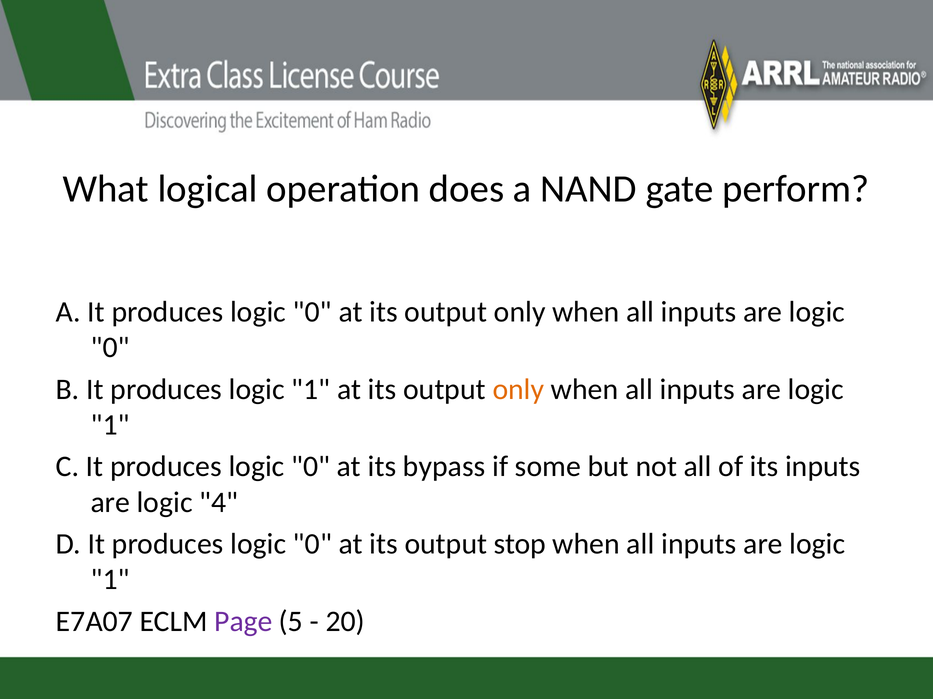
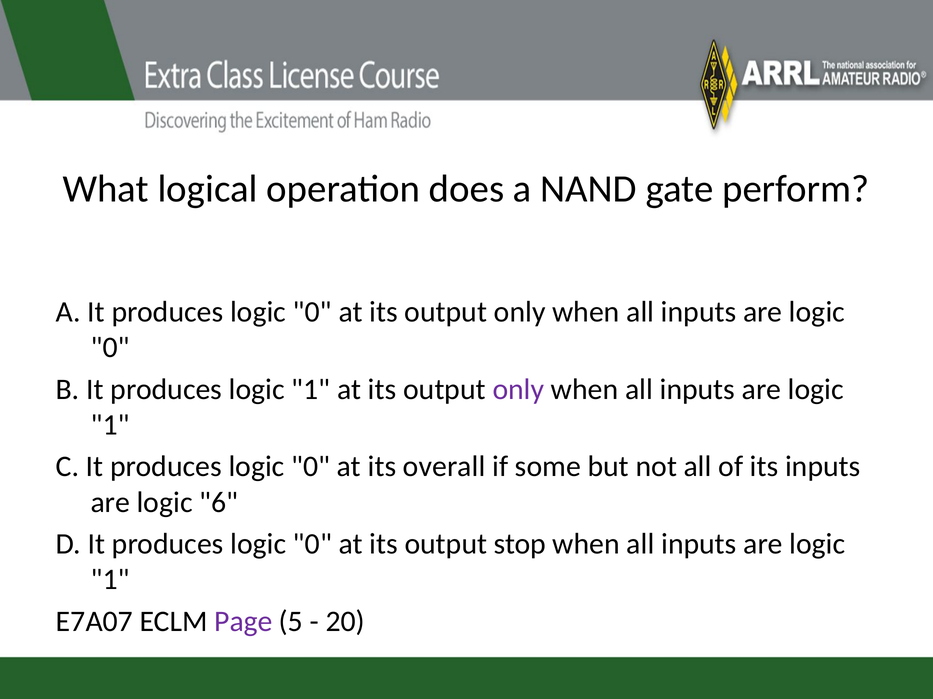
only at (518, 390) colour: orange -> purple
bypass: bypass -> overall
4: 4 -> 6
